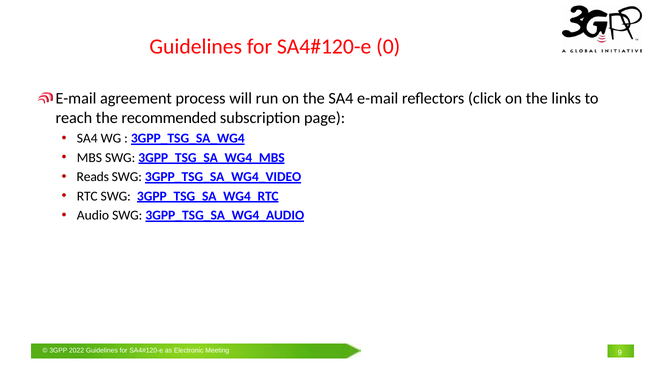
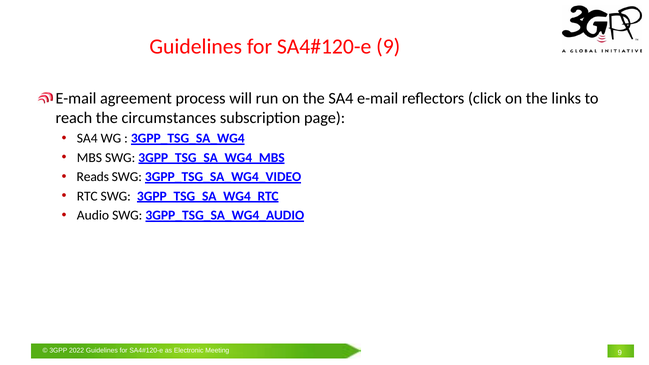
0 at (388, 47): 0 -> 9
recommended: recommended -> circumstances
